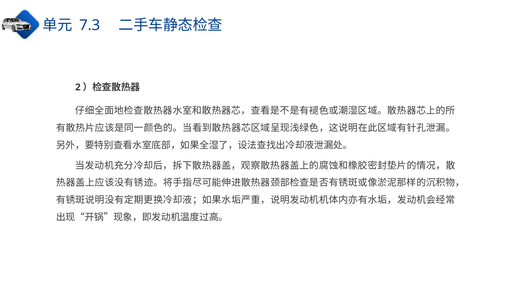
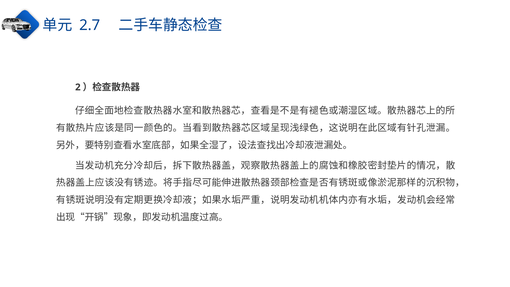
7.3: 7.3 -> 2.7
